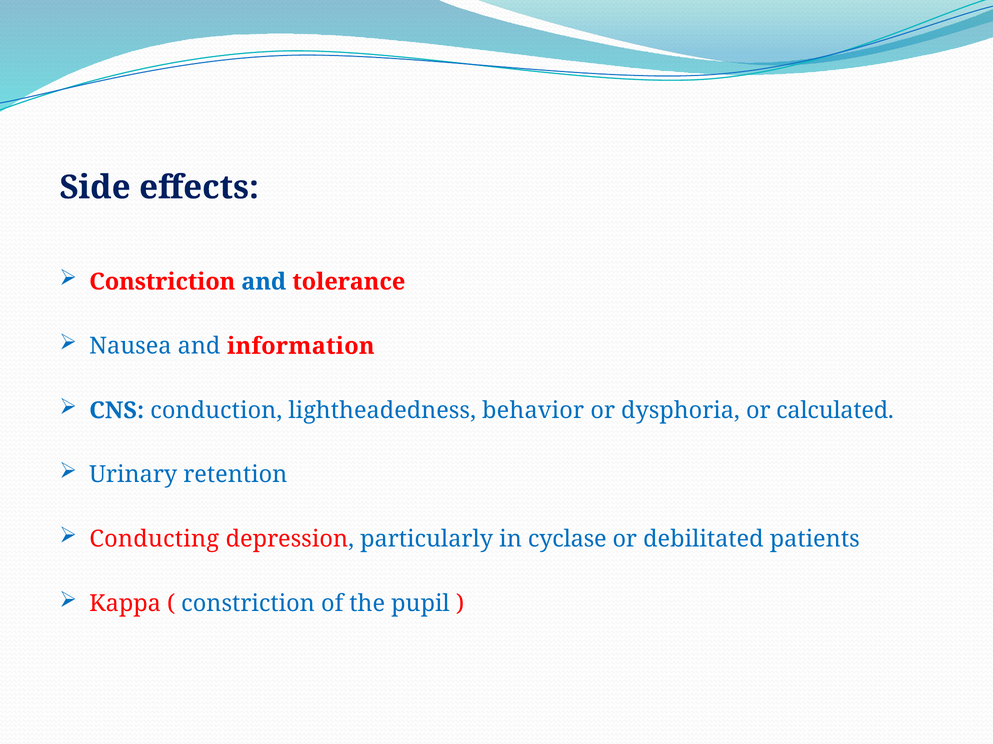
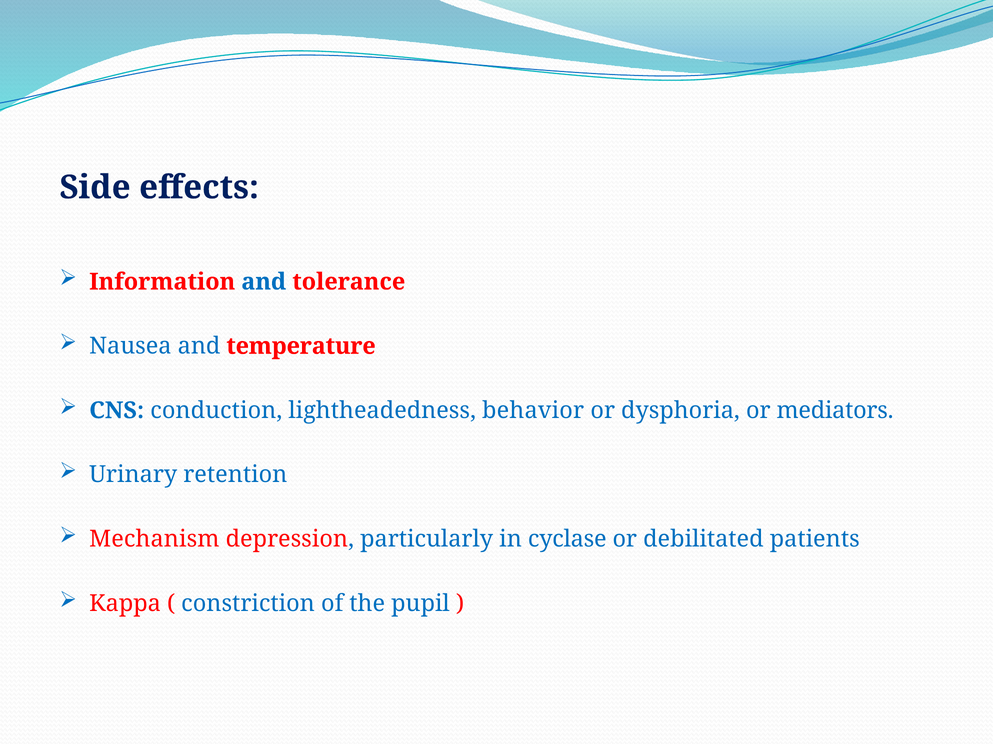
Constriction at (162, 282): Constriction -> Information
information: information -> temperature
calculated: calculated -> mediators
Conducting: Conducting -> Mechanism
